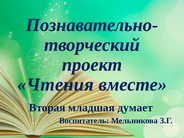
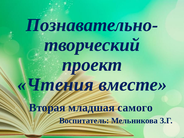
думает: думает -> самого
